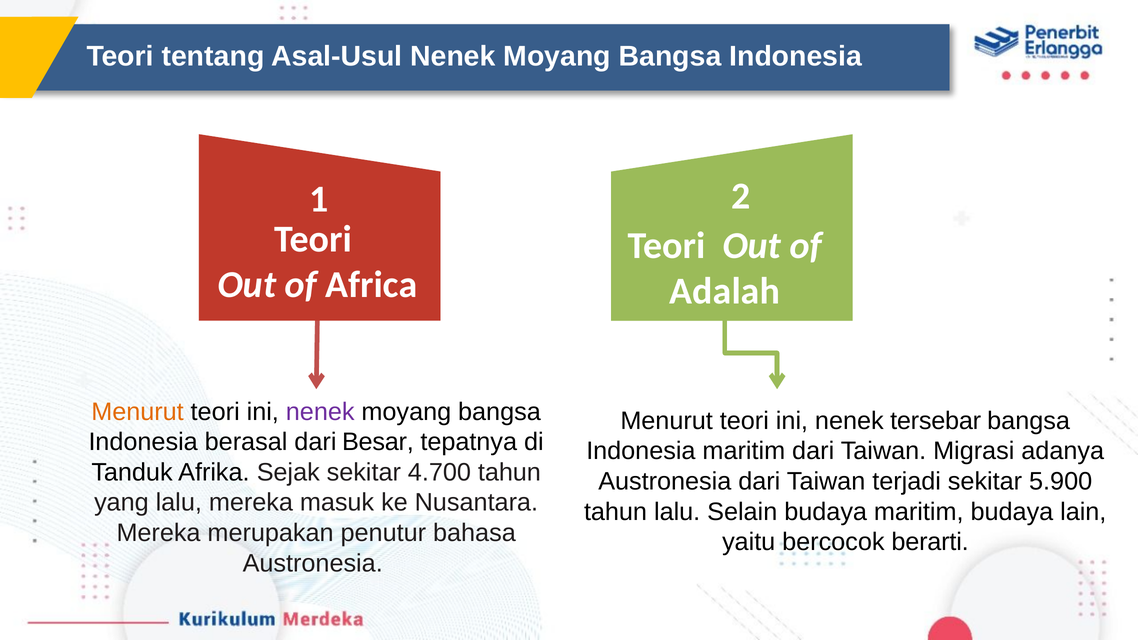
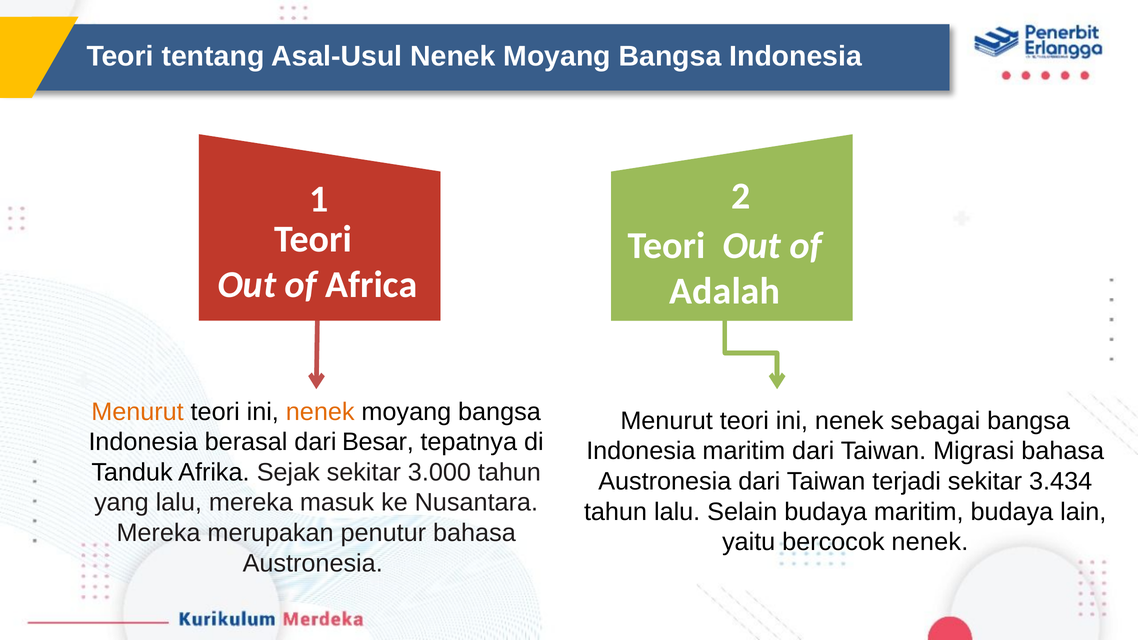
nenek at (320, 412) colour: purple -> orange
tersebar: tersebar -> sebagai
Migrasi adanya: adanya -> bahasa
4.700: 4.700 -> 3.000
5.900: 5.900 -> 3.434
bercocok berarti: berarti -> nenek
